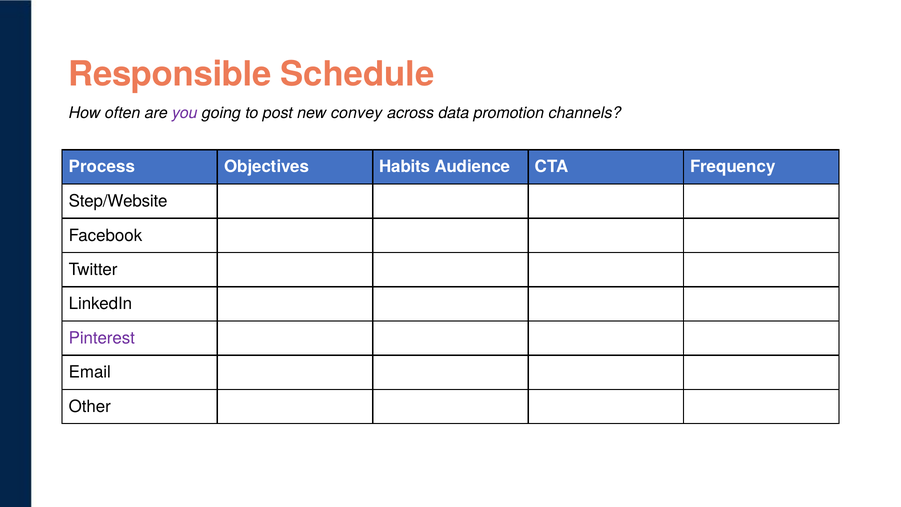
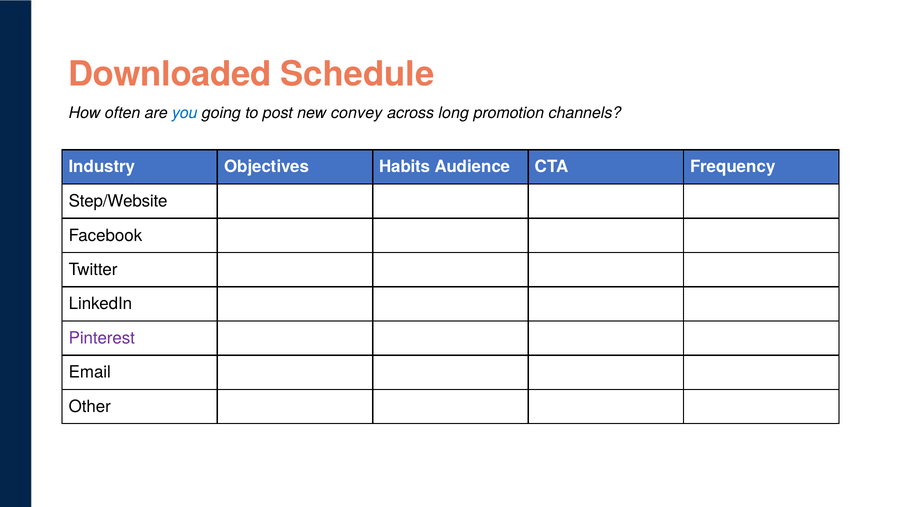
Responsible: Responsible -> Downloaded
you colour: purple -> blue
data: data -> long
Process: Process -> Industry
